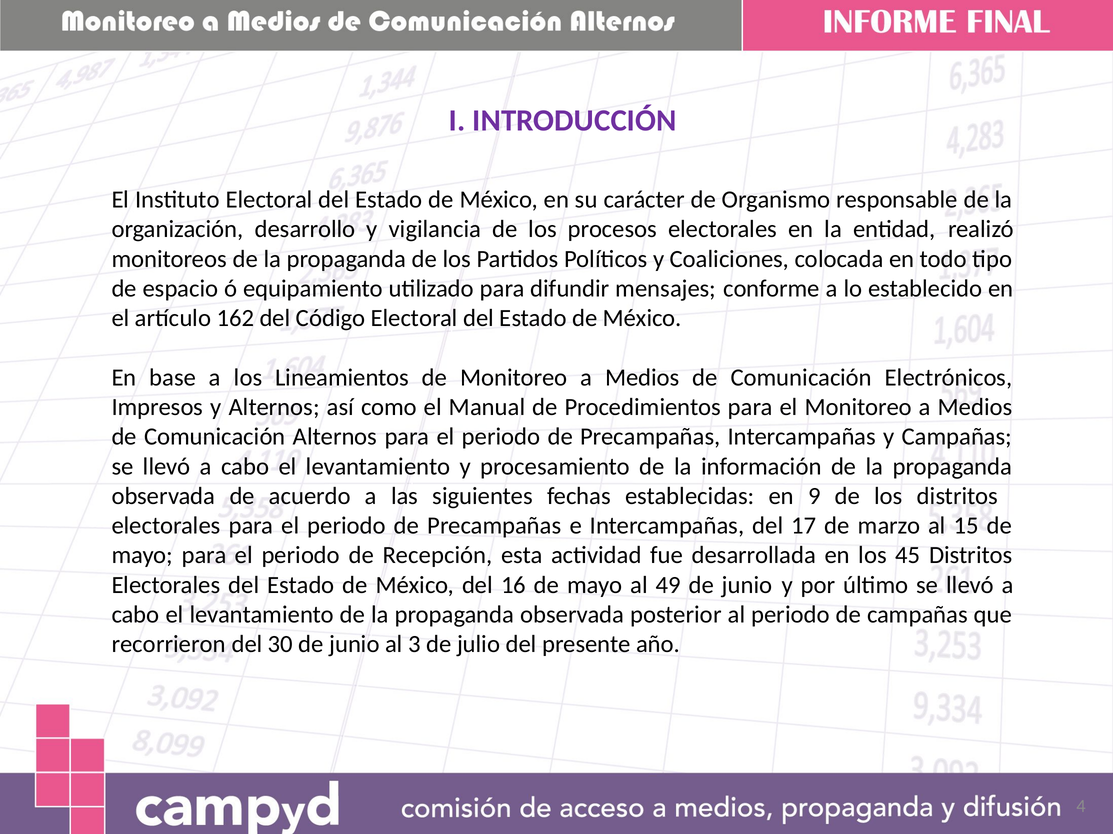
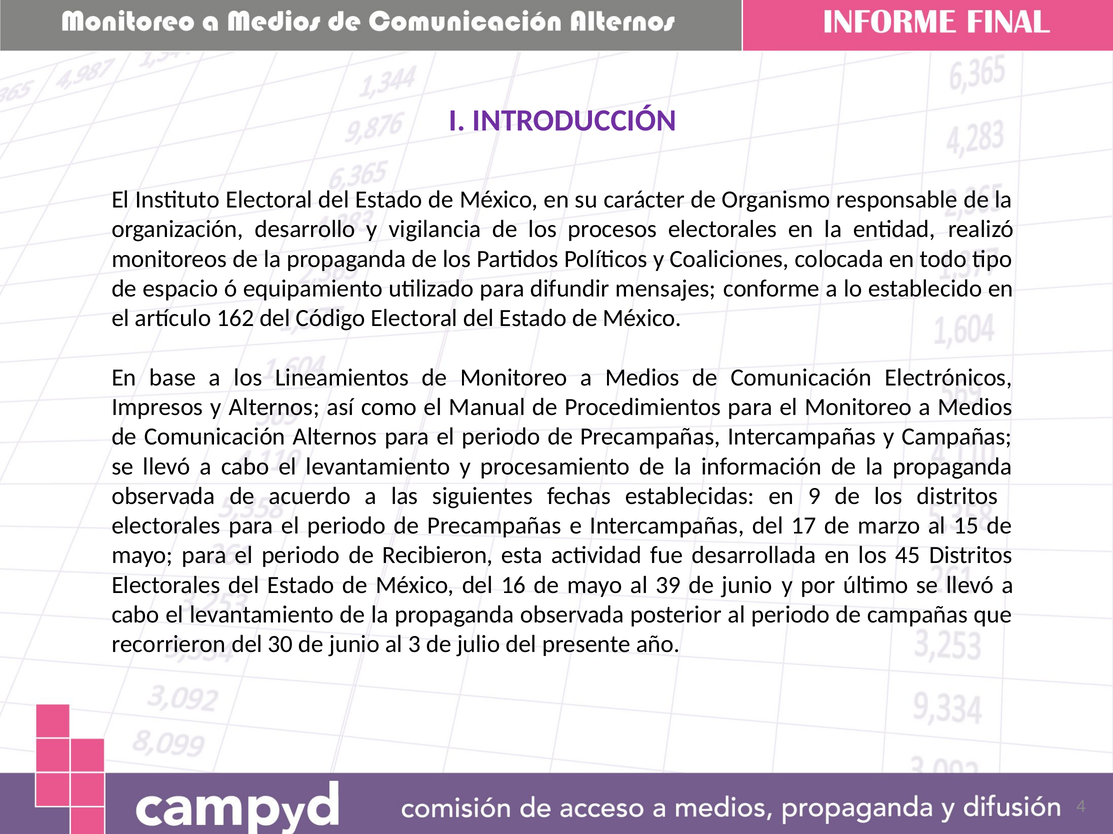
Recepción: Recepción -> Recibieron
49: 49 -> 39
